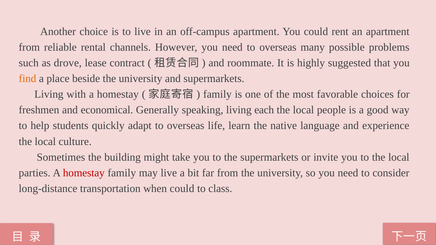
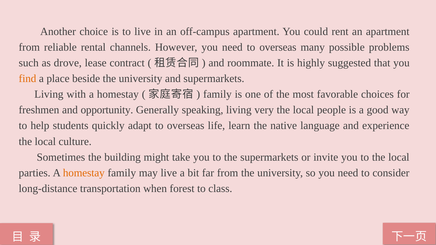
economical: economical -> opportunity
each: each -> very
homestay at (84, 173) colour: red -> orange
when could: could -> forest
